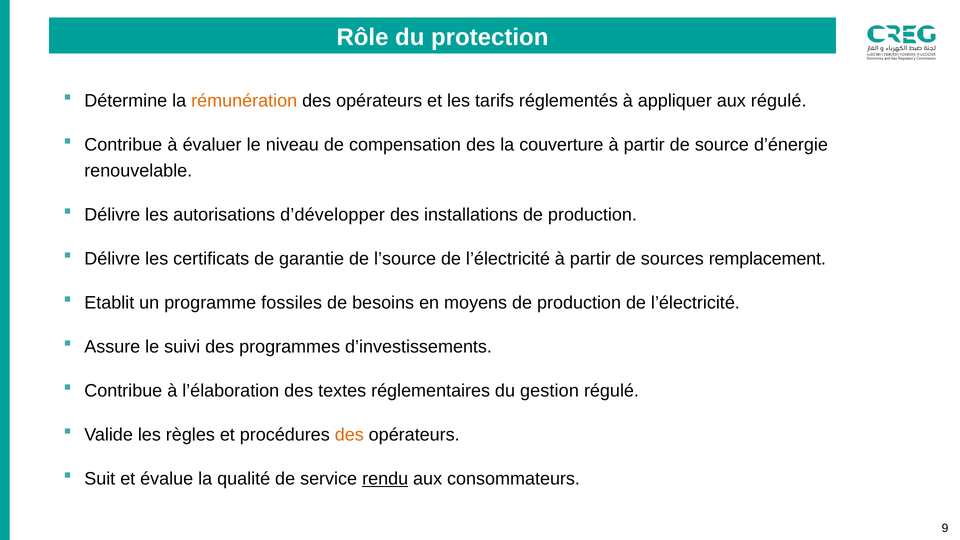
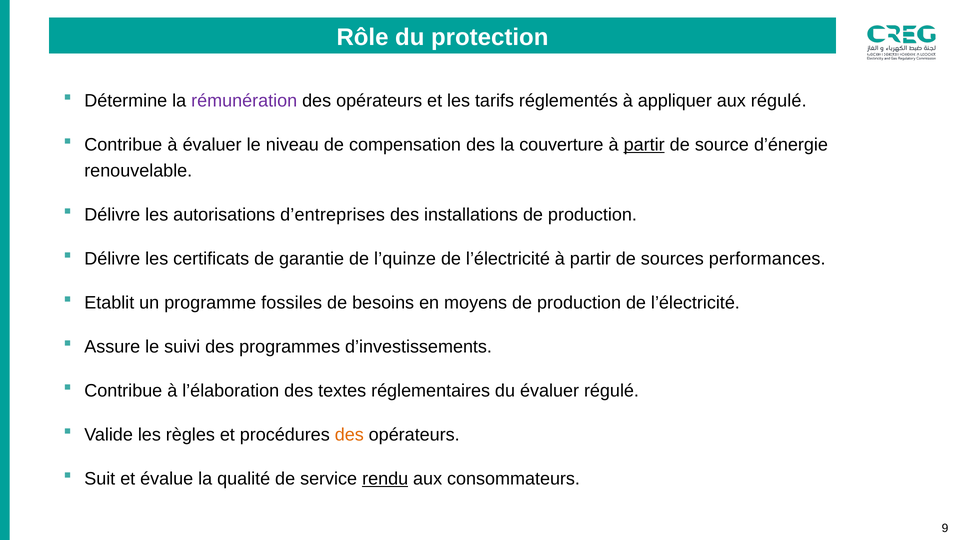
rémunération colour: orange -> purple
partir at (644, 145) underline: none -> present
d’développer: d’développer -> d’entreprises
l’source: l’source -> l’quinze
remplacement: remplacement -> performances
du gestion: gestion -> évaluer
